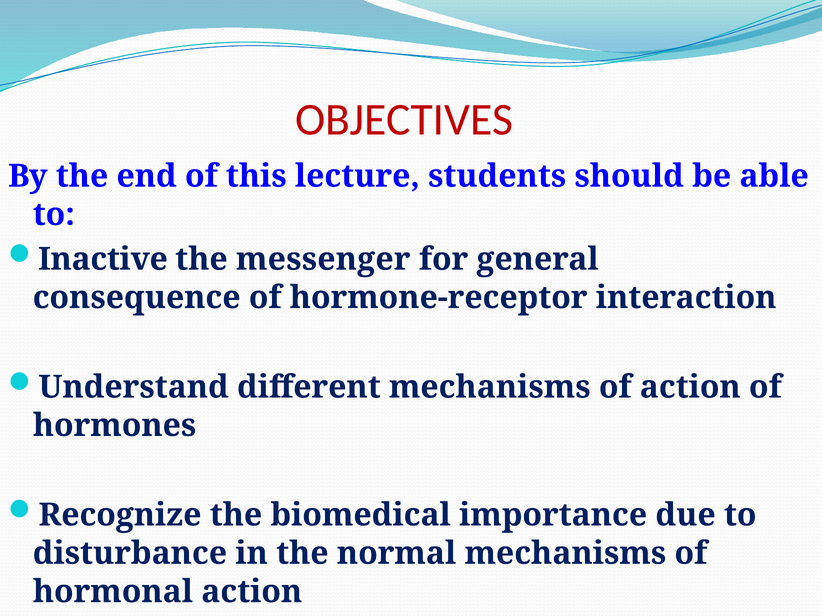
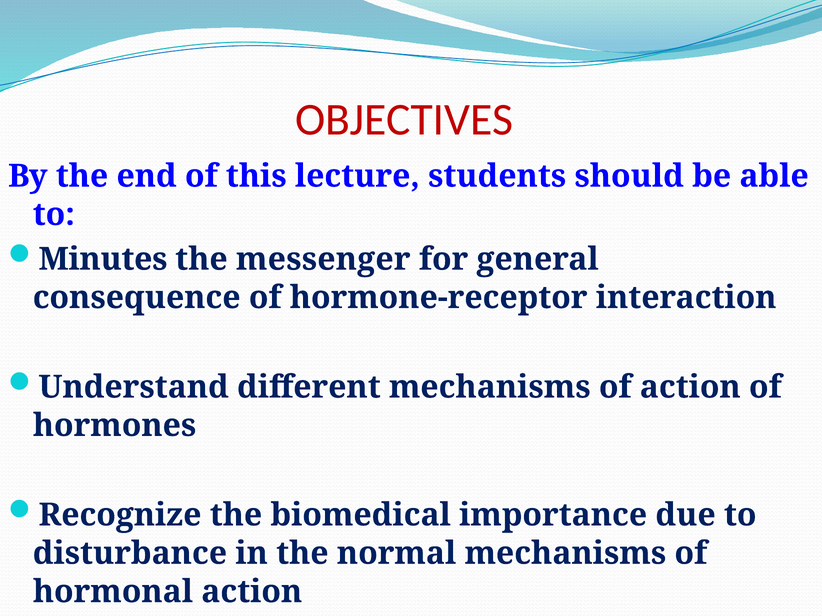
Inactive: Inactive -> Minutes
